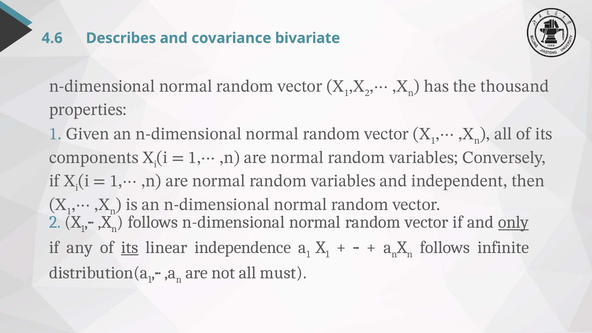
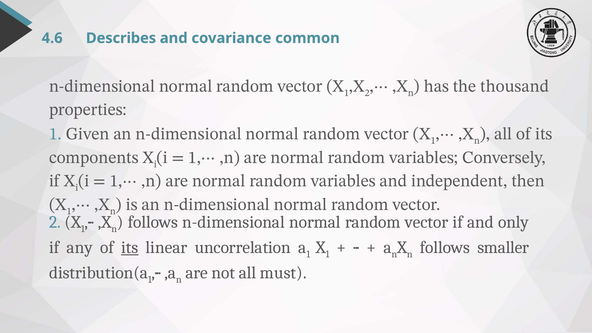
bivariate: bivariate -> common
only underline: present -> none
independence: independence -> uncorrelation
infinite: infinite -> smaller
